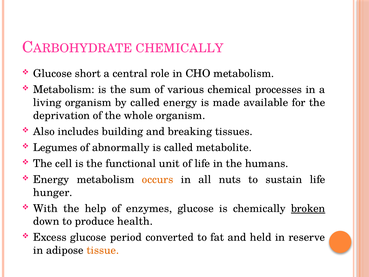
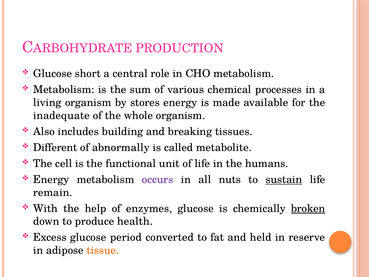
CHEMICALLY at (180, 48): CHEMICALLY -> PRODUCTION
by called: called -> stores
deprivation: deprivation -> inadequate
Legumes: Legumes -> Different
occurs colour: orange -> purple
sustain underline: none -> present
hunger: hunger -> remain
